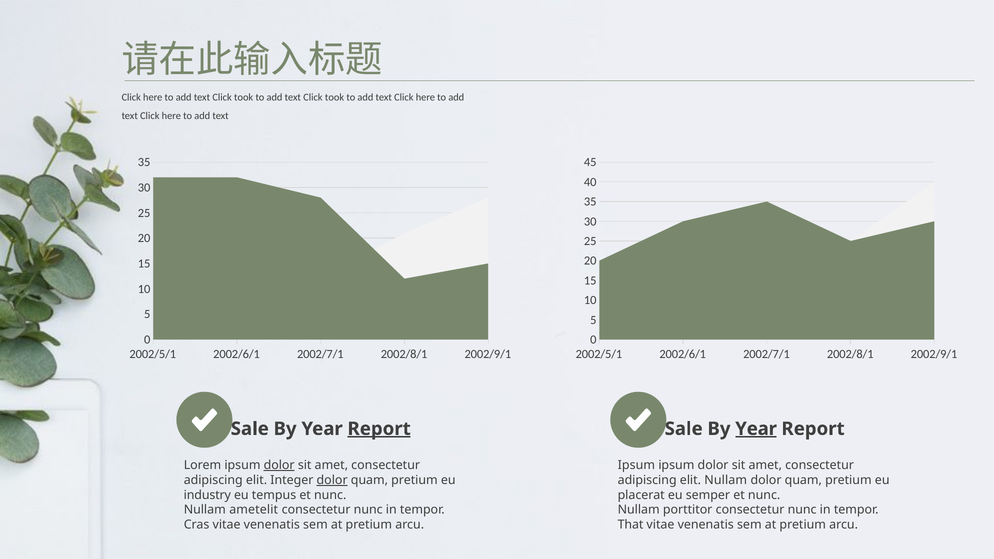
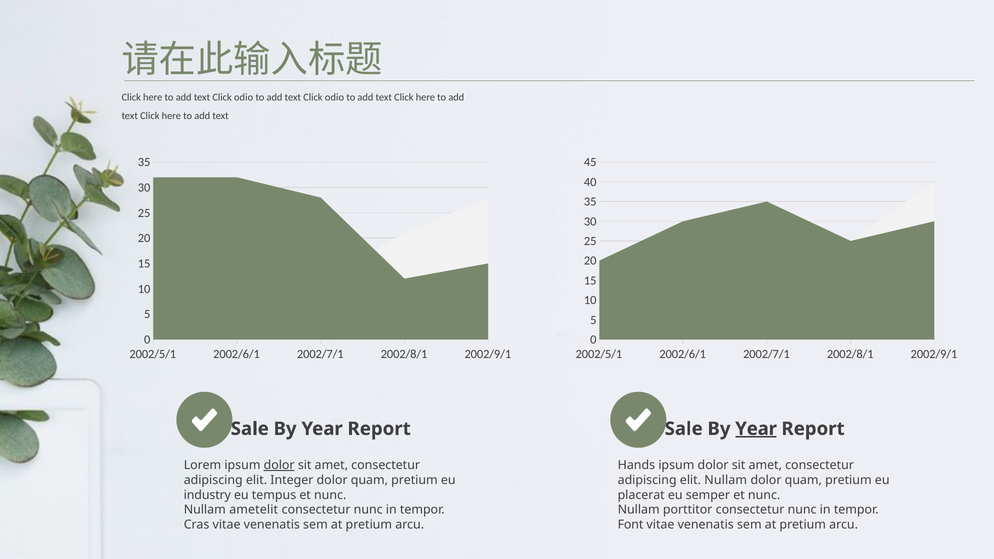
took at (244, 97): took -> odio
took at (335, 97): took -> odio
Report at (379, 429) underline: present -> none
Ipsum at (636, 465): Ipsum -> Hands
dolor at (332, 480) underline: present -> none
That: That -> Font
